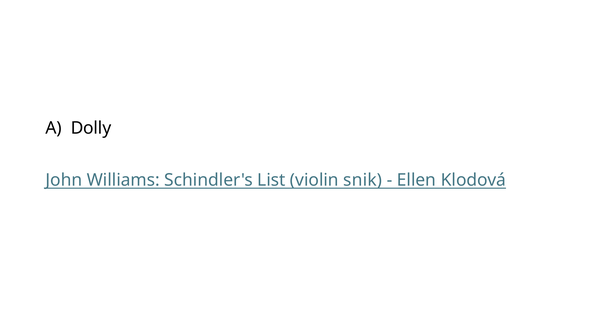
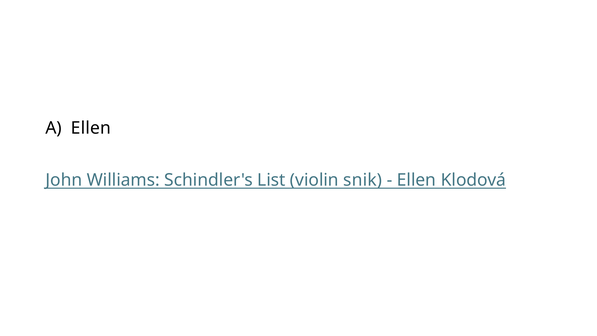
Dolly at (91, 128): Dolly -> Ellen
